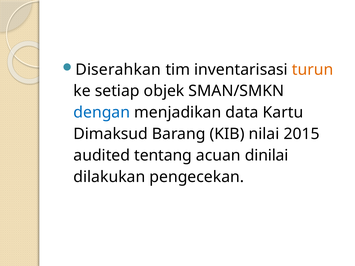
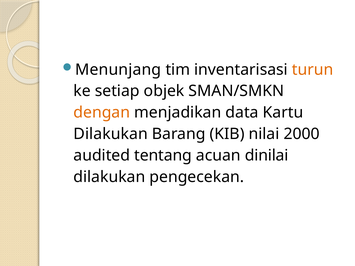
Diserahkan: Diserahkan -> Menunjang
dengan colour: blue -> orange
Dimaksud at (111, 134): Dimaksud -> Dilakukan
2015: 2015 -> 2000
